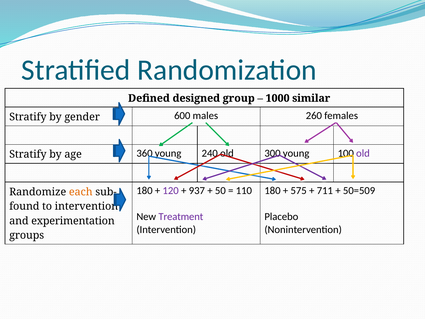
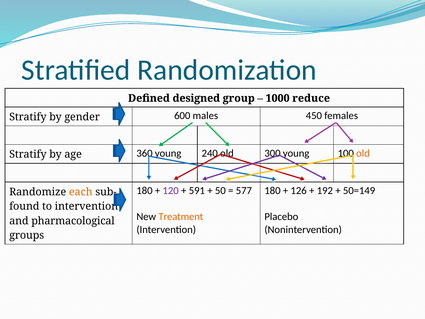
similar: similar -> reduce
260: 260 -> 450
old at (363, 153) colour: purple -> orange
937: 937 -> 591
110: 110 -> 577
575: 575 -> 126
711: 711 -> 192
50=509: 50=509 -> 50=149
Treatment colour: purple -> orange
experimentation: experimentation -> pharmacological
